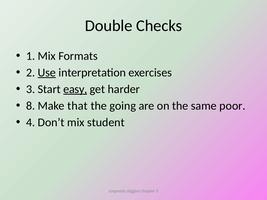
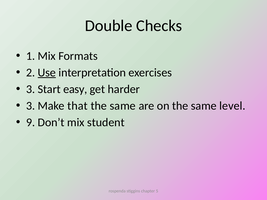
easy underline: present -> none
8 at (31, 106): 8 -> 3
going at (123, 106): going -> same
poor: poor -> level
4: 4 -> 9
